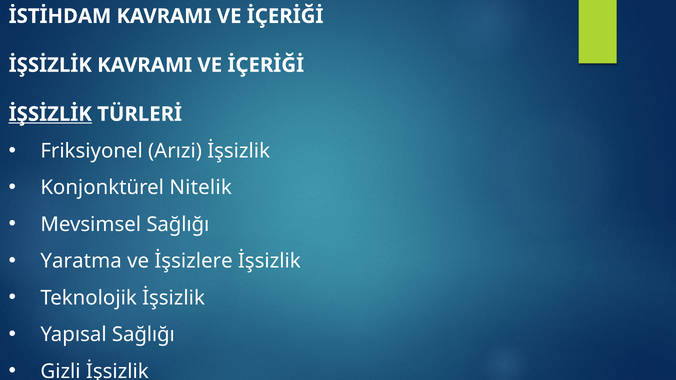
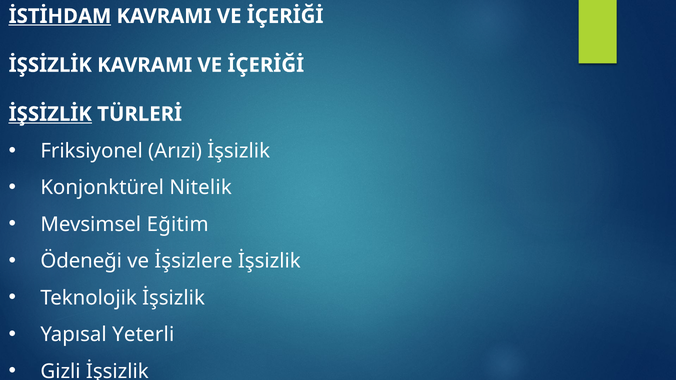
İSTİHDAM underline: none -> present
Mevsimsel Sağlığı: Sağlığı -> Eğitim
Yaratma: Yaratma -> Ödeneği
Yapısal Sağlığı: Sağlığı -> Yeterli
